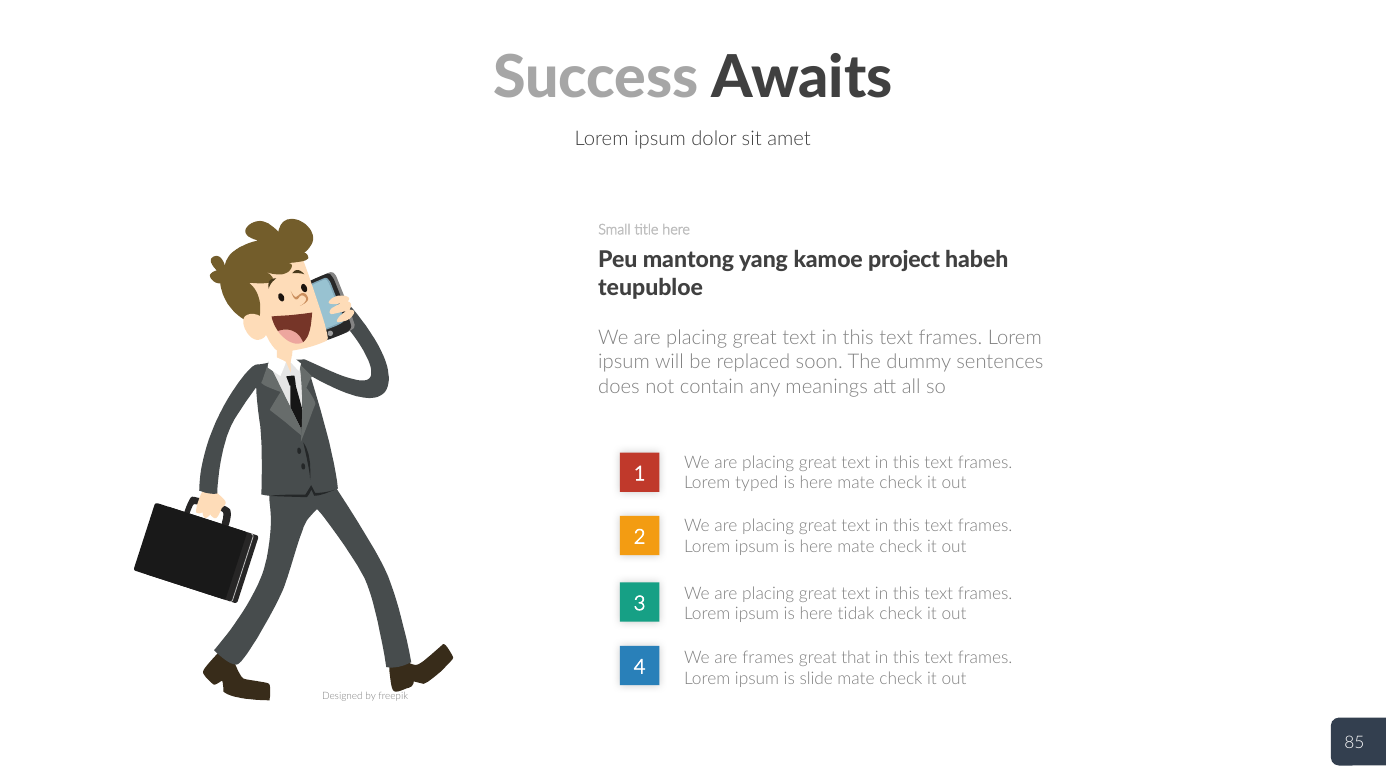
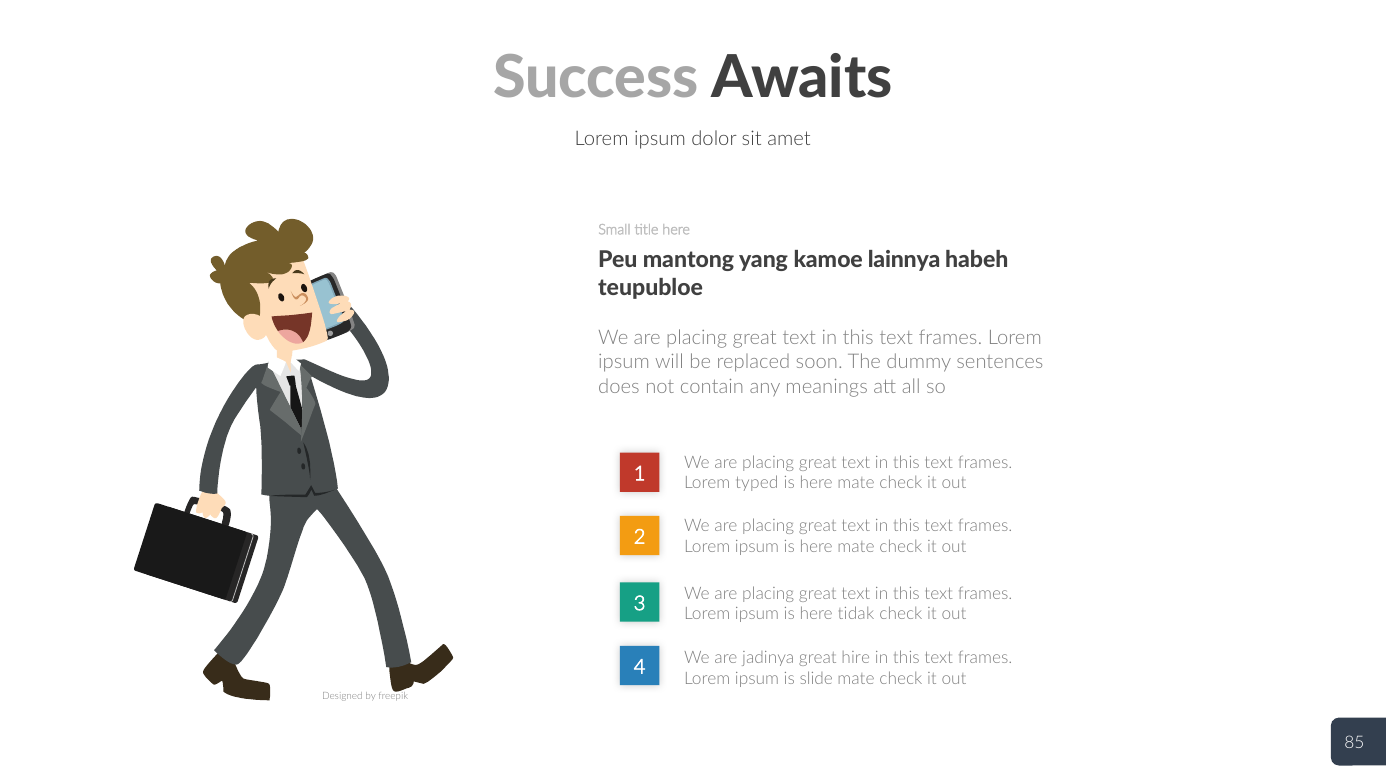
project: project -> lainnya
are frames: frames -> jadinya
that: that -> hire
